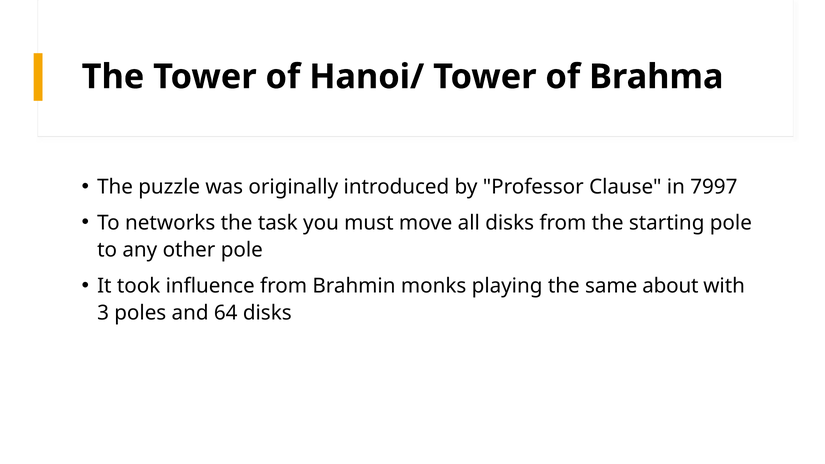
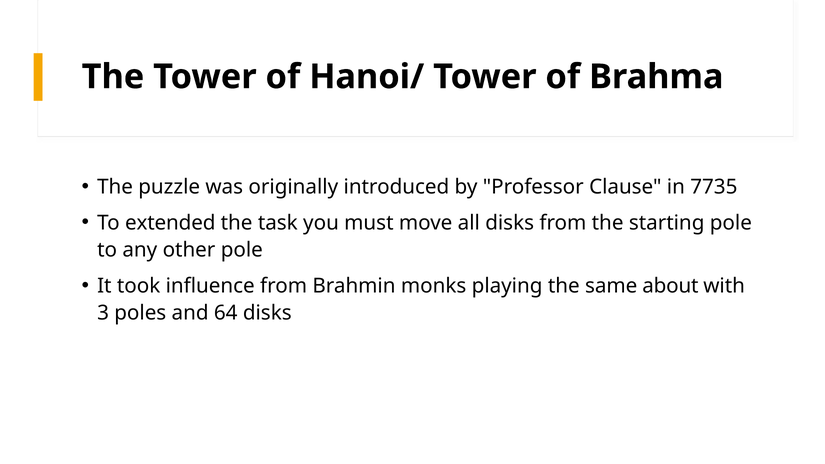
7997: 7997 -> 7735
networks: networks -> extended
